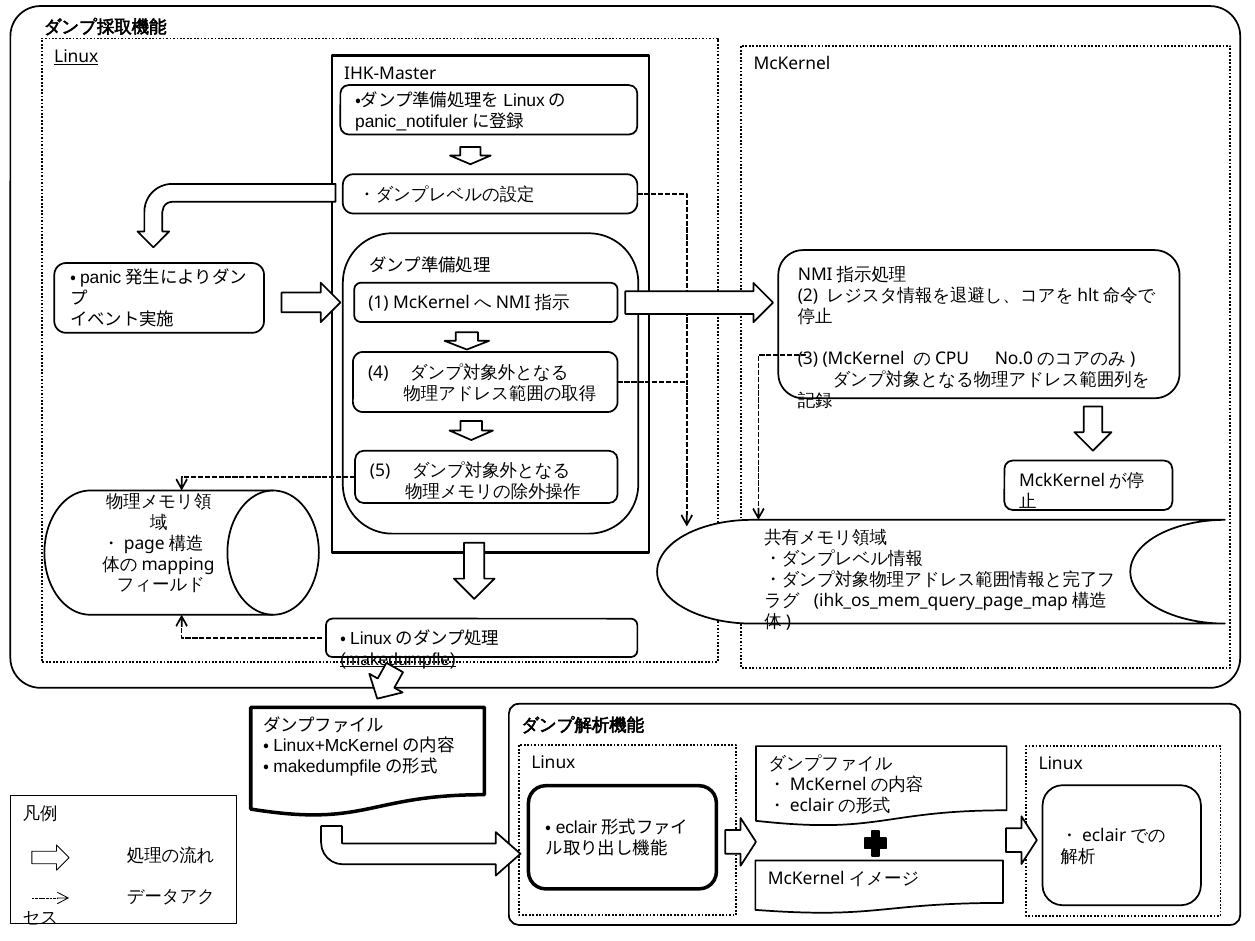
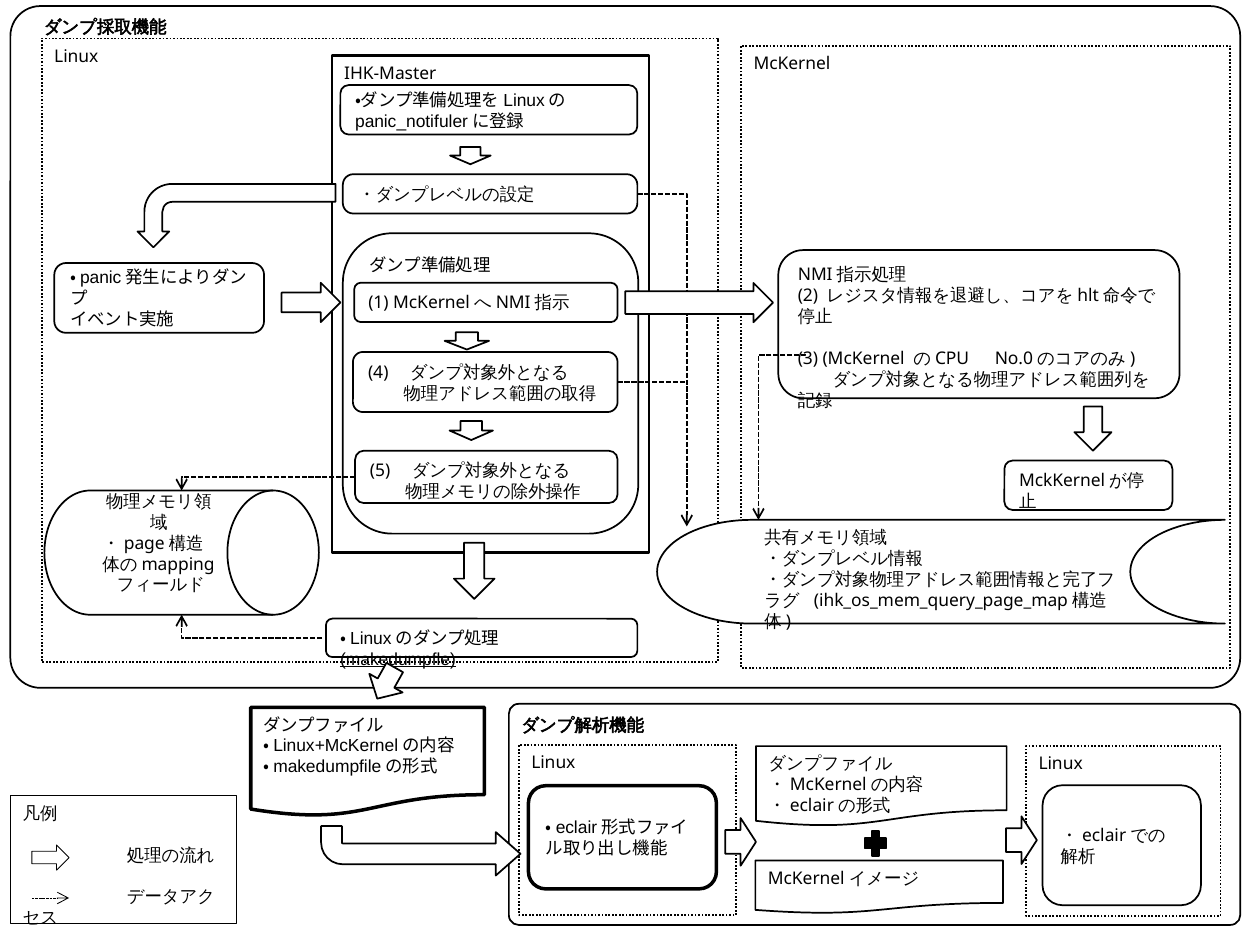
Linux at (76, 57) underline: present -> none
